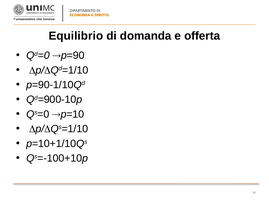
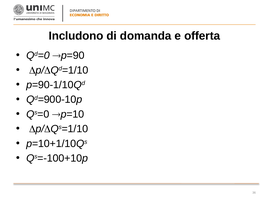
Equilibrio: Equilibrio -> Includono
